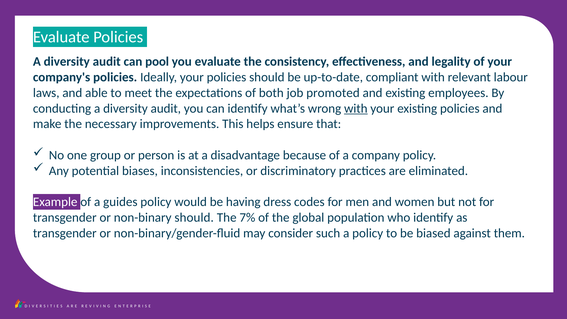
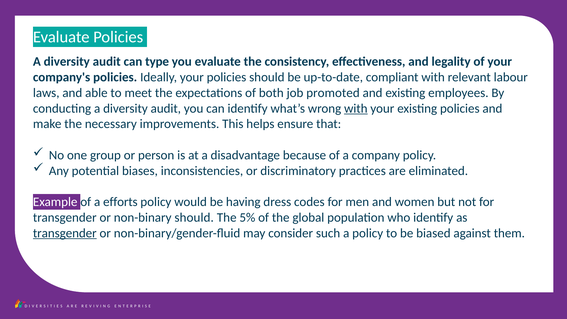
pool: pool -> type
guides: guides -> efforts
7%: 7% -> 5%
transgender at (65, 233) underline: none -> present
